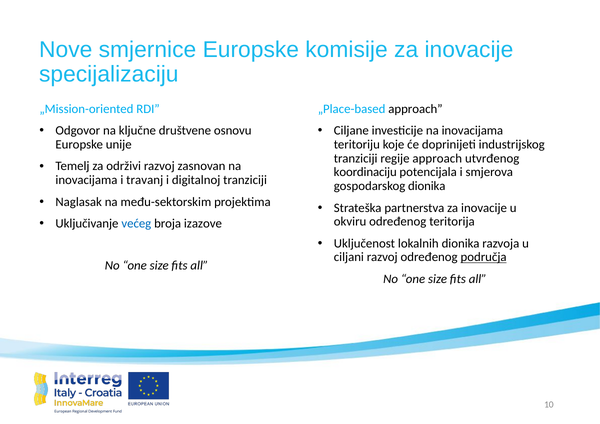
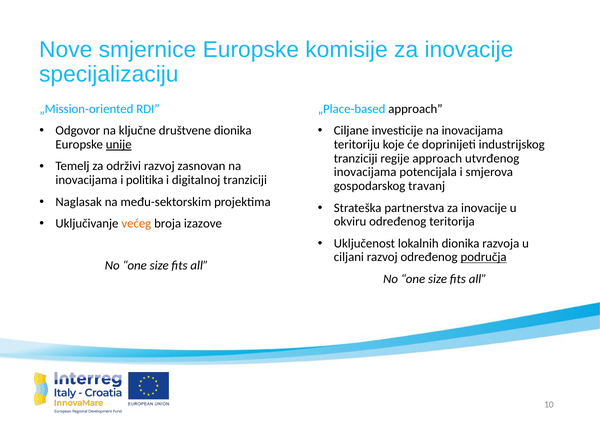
društvene osnovu: osnovu -> dionika
unije underline: none -> present
koordinaciju at (365, 172): koordinaciju -> inovacijama
travanj: travanj -> politika
gospodarskog dionika: dionika -> travanj
većeg colour: blue -> orange
